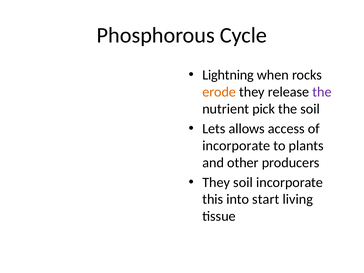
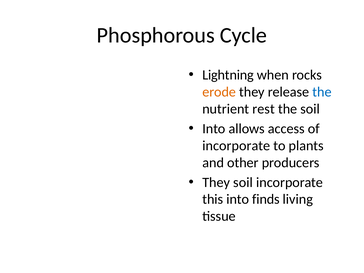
the at (322, 92) colour: purple -> blue
pick: pick -> rest
Lets at (214, 129): Lets -> Into
start: start -> finds
